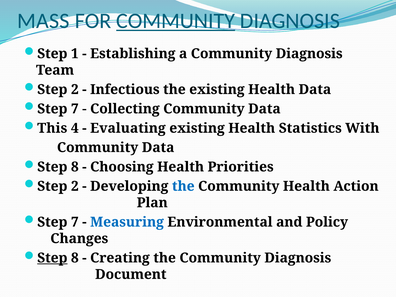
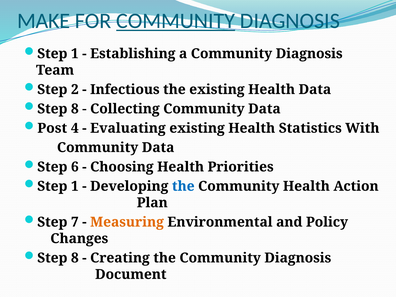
MASS: MASS -> MAKE
7 at (75, 109): 7 -> 8
This: This -> Post
8 at (75, 167): 8 -> 6
2 at (75, 186): 2 -> 1
Measuring colour: blue -> orange
Step at (52, 258) underline: present -> none
